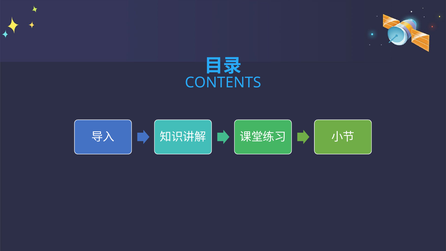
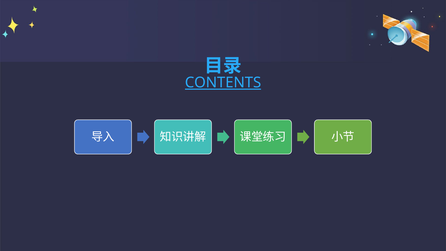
CONTENTS underline: none -> present
